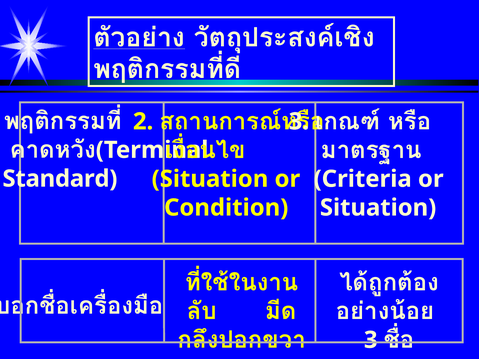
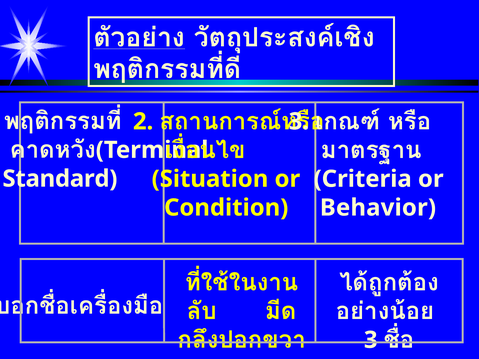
Situation at (378, 208): Situation -> Behavior
